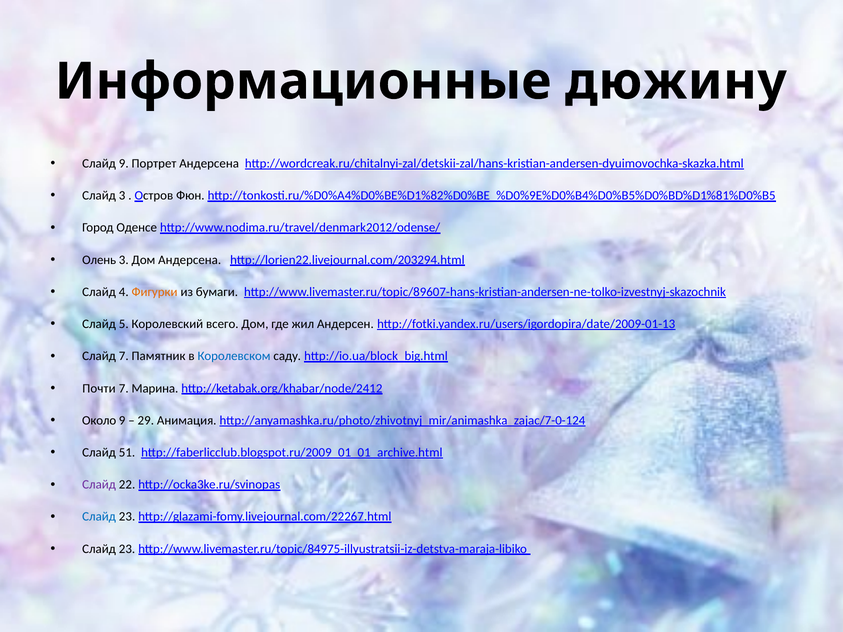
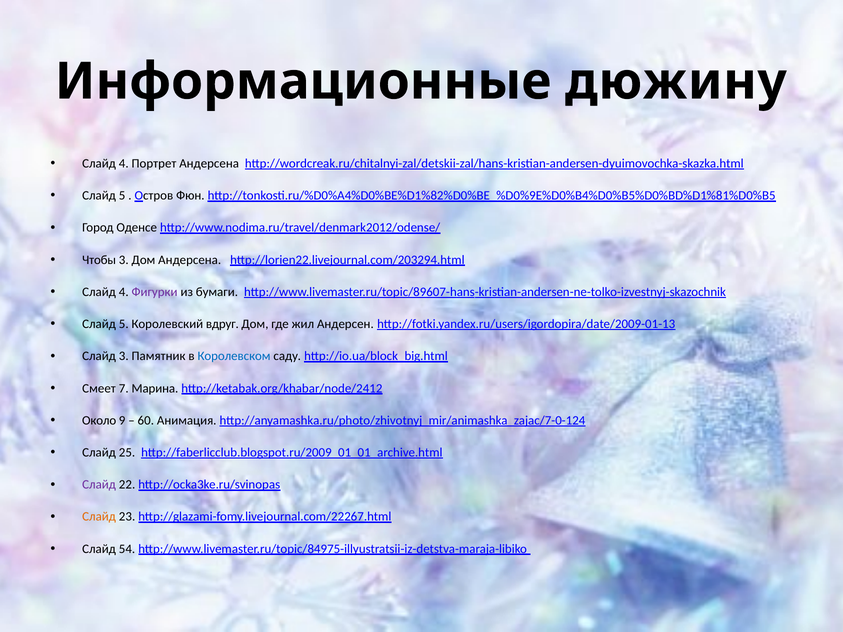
9 at (124, 164): 9 -> 4
3 at (122, 196): 3 -> 5
Олень: Олень -> Чтобы
Фигурки colour: orange -> purple
всего: всего -> вдруг
Слайд 7: 7 -> 3
Почти: Почти -> Смеет
29: 29 -> 60
51: 51 -> 25
Слайд at (99, 517) colour: blue -> orange
23 at (127, 549): 23 -> 54
